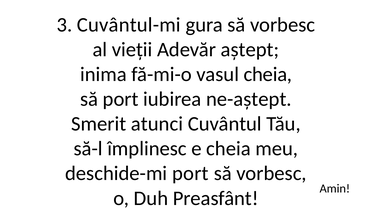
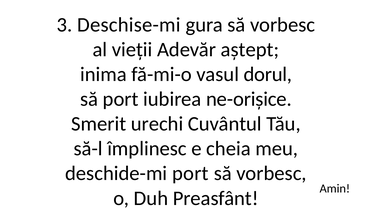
Cuvântul-mi: Cuvântul-mi -> Deschise-mi
vasul cheia: cheia -> dorul
ne-aștept: ne-aștept -> ne-orișice
atunci: atunci -> urechi
